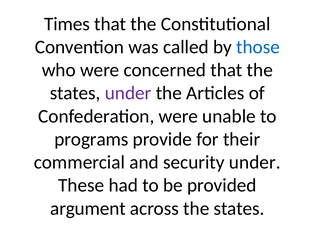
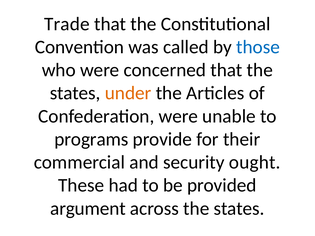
Times: Times -> Trade
under at (128, 93) colour: purple -> orange
security under: under -> ought
